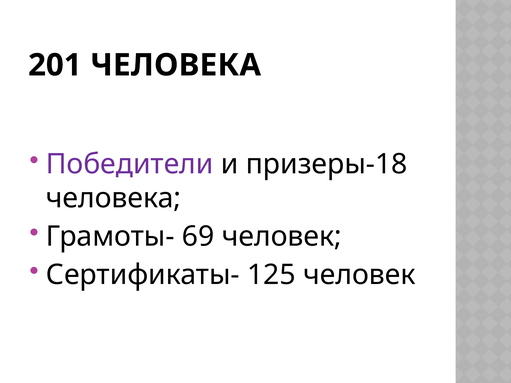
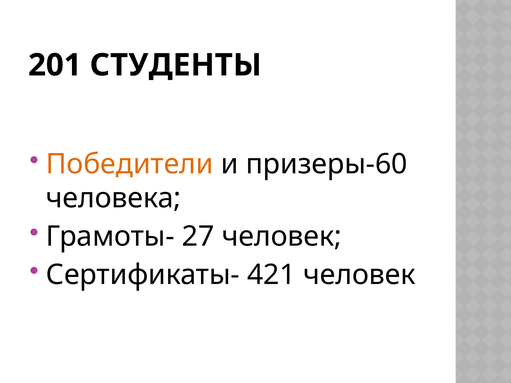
201 ЧЕЛОВЕКА: ЧЕЛОВЕКА -> СТУДЕНТЫ
Победители colour: purple -> orange
призеры-18: призеры-18 -> призеры-60
69: 69 -> 27
125: 125 -> 421
